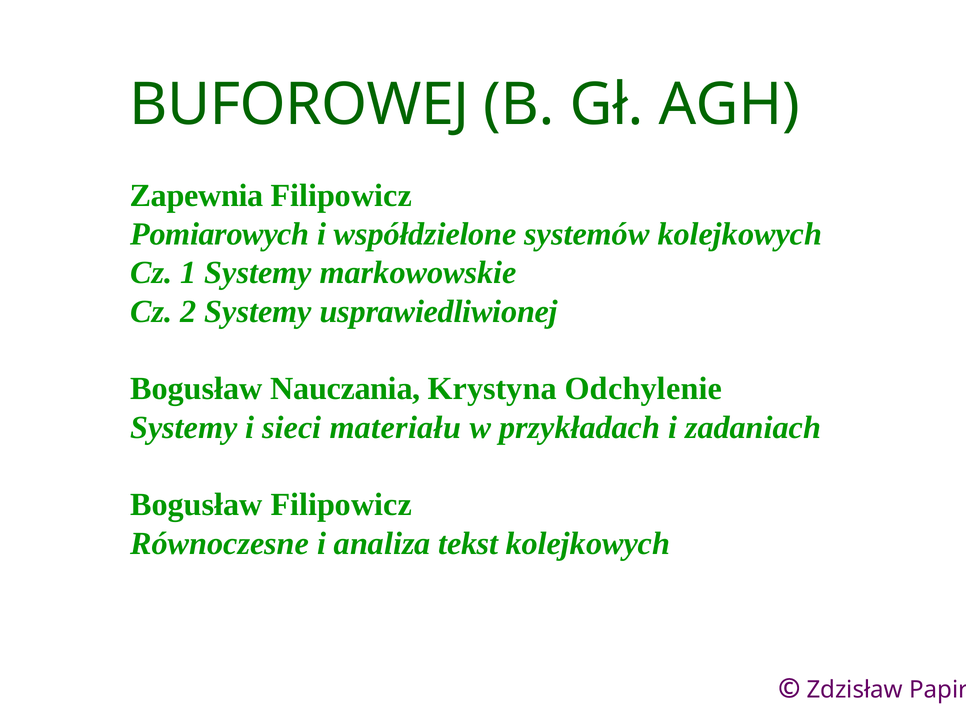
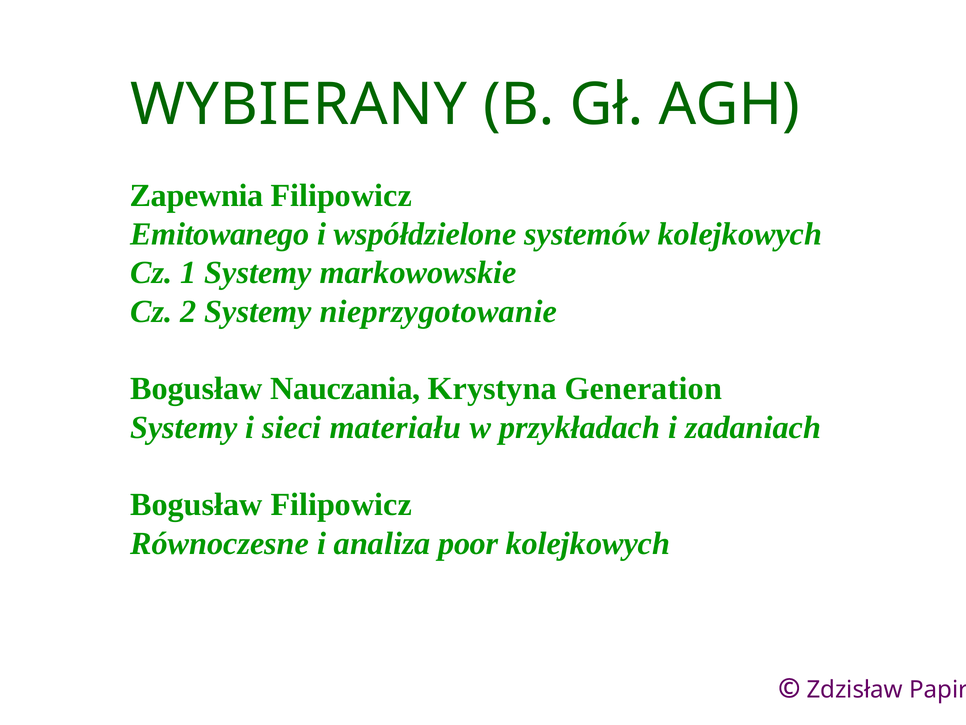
BUFOROWEJ: BUFOROWEJ -> WYBIERANY
Pomiarowych: Pomiarowych -> Emitowanego
usprawiedliwionej: usprawiedliwionej -> nieprzygotowanie
Odchylenie: Odchylenie -> Generation
tekst: tekst -> poor
